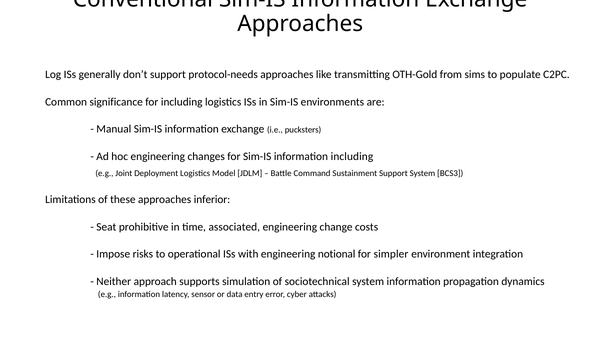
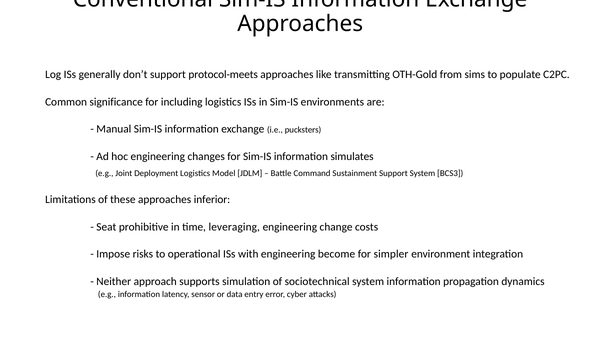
protocol-needs: protocol-needs -> protocol-meets
information including: including -> simulates
associated: associated -> leveraging
notional: notional -> become
